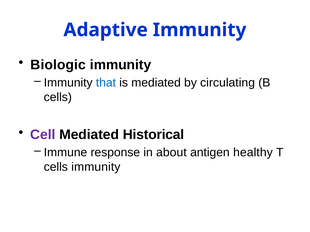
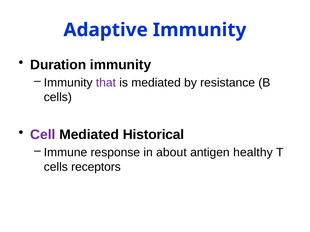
Biologic: Biologic -> Duration
that colour: blue -> purple
circulating: circulating -> resistance
cells immunity: immunity -> receptors
